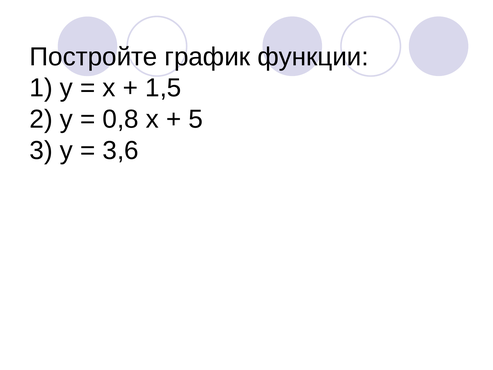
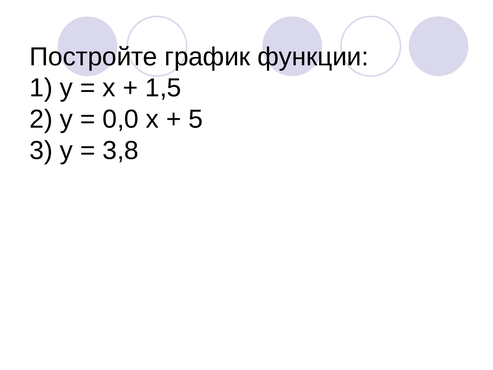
0,8: 0,8 -> 0,0
3,6: 3,6 -> 3,8
